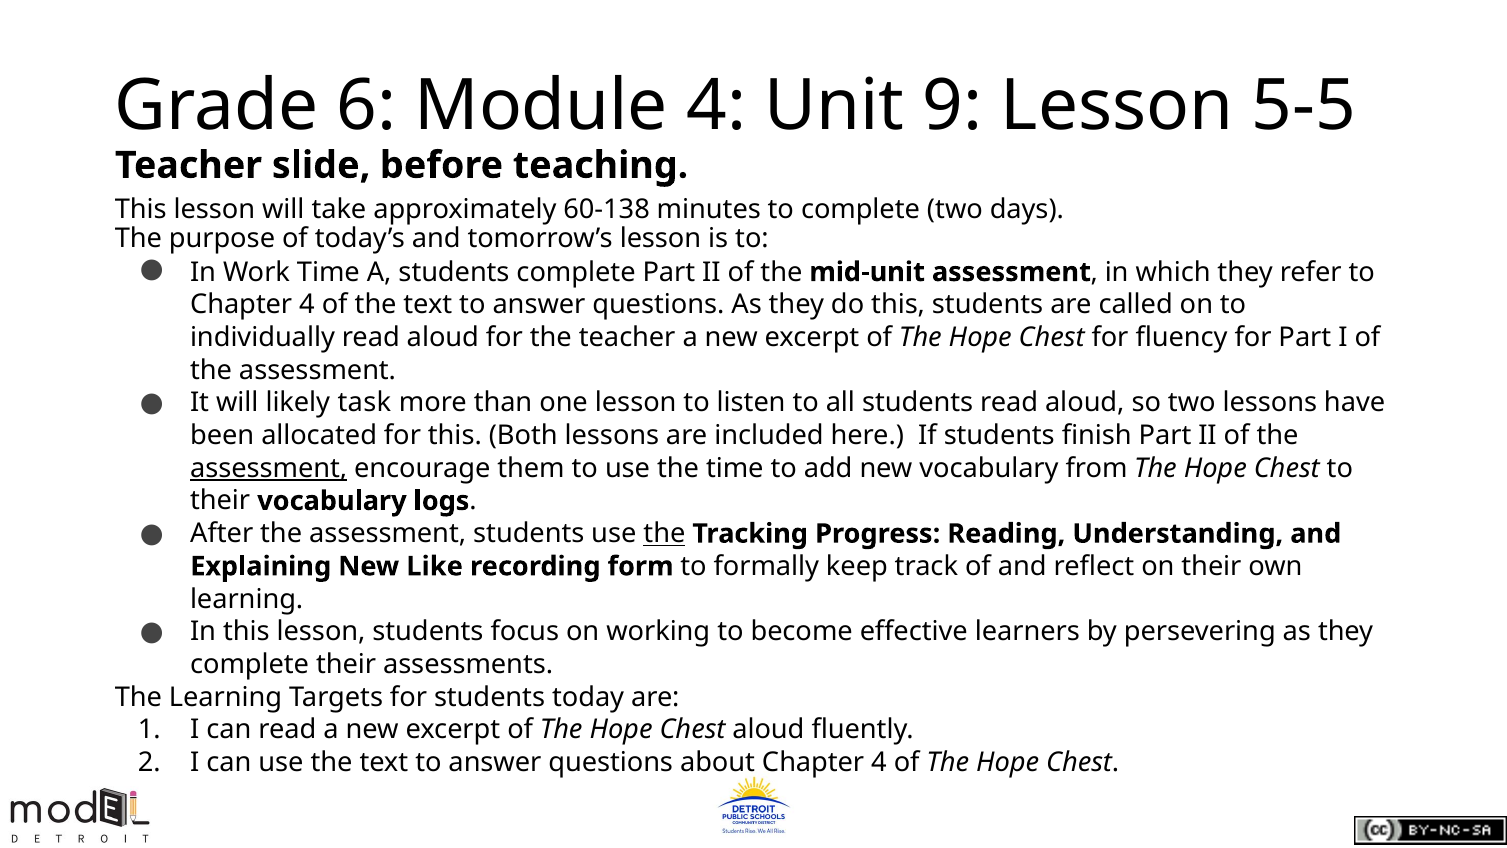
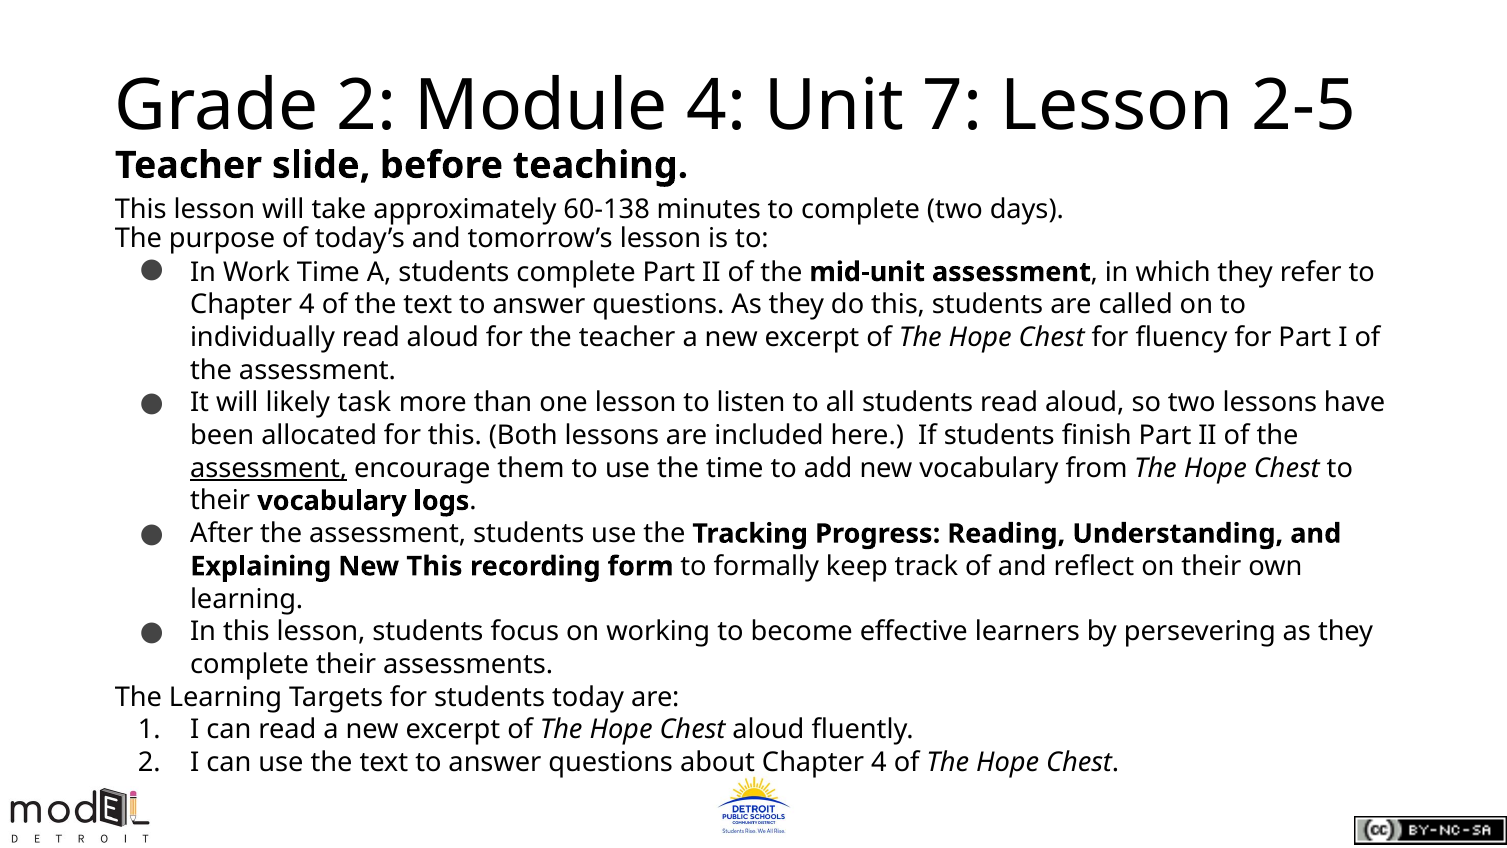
Grade 6: 6 -> 2
9: 9 -> 7
5-5: 5-5 -> 2-5
the at (664, 534) underline: present -> none
New Like: Like -> This
